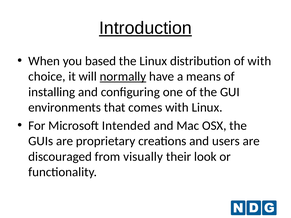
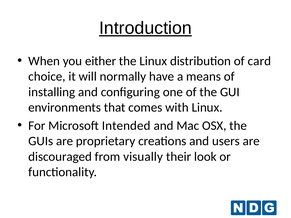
based: based -> either
of with: with -> card
normally underline: present -> none
